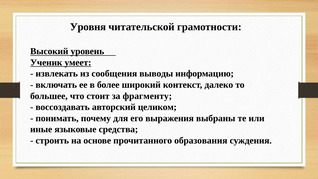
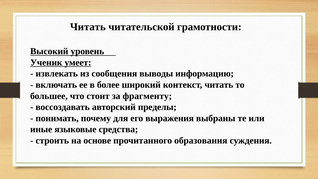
Уровня at (88, 27): Уровня -> Читать
контекст далеко: далеко -> читать
целиком: целиком -> пределы
